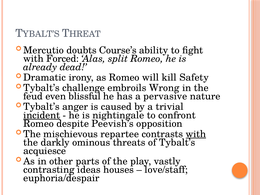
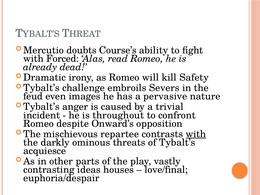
split: split -> read
Wrong: Wrong -> Severs
blissful: blissful -> images
incident underline: present -> none
nightingale: nightingale -> throughout
Peevish’s: Peevish’s -> Onward’s
love/staff: love/staff -> love/final
